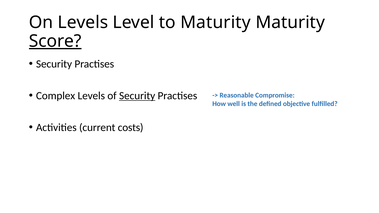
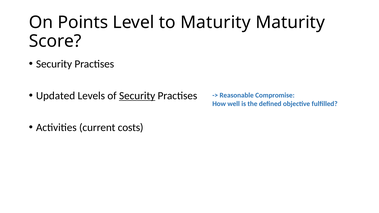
On Levels: Levels -> Points
Score underline: present -> none
Complex: Complex -> Updated
